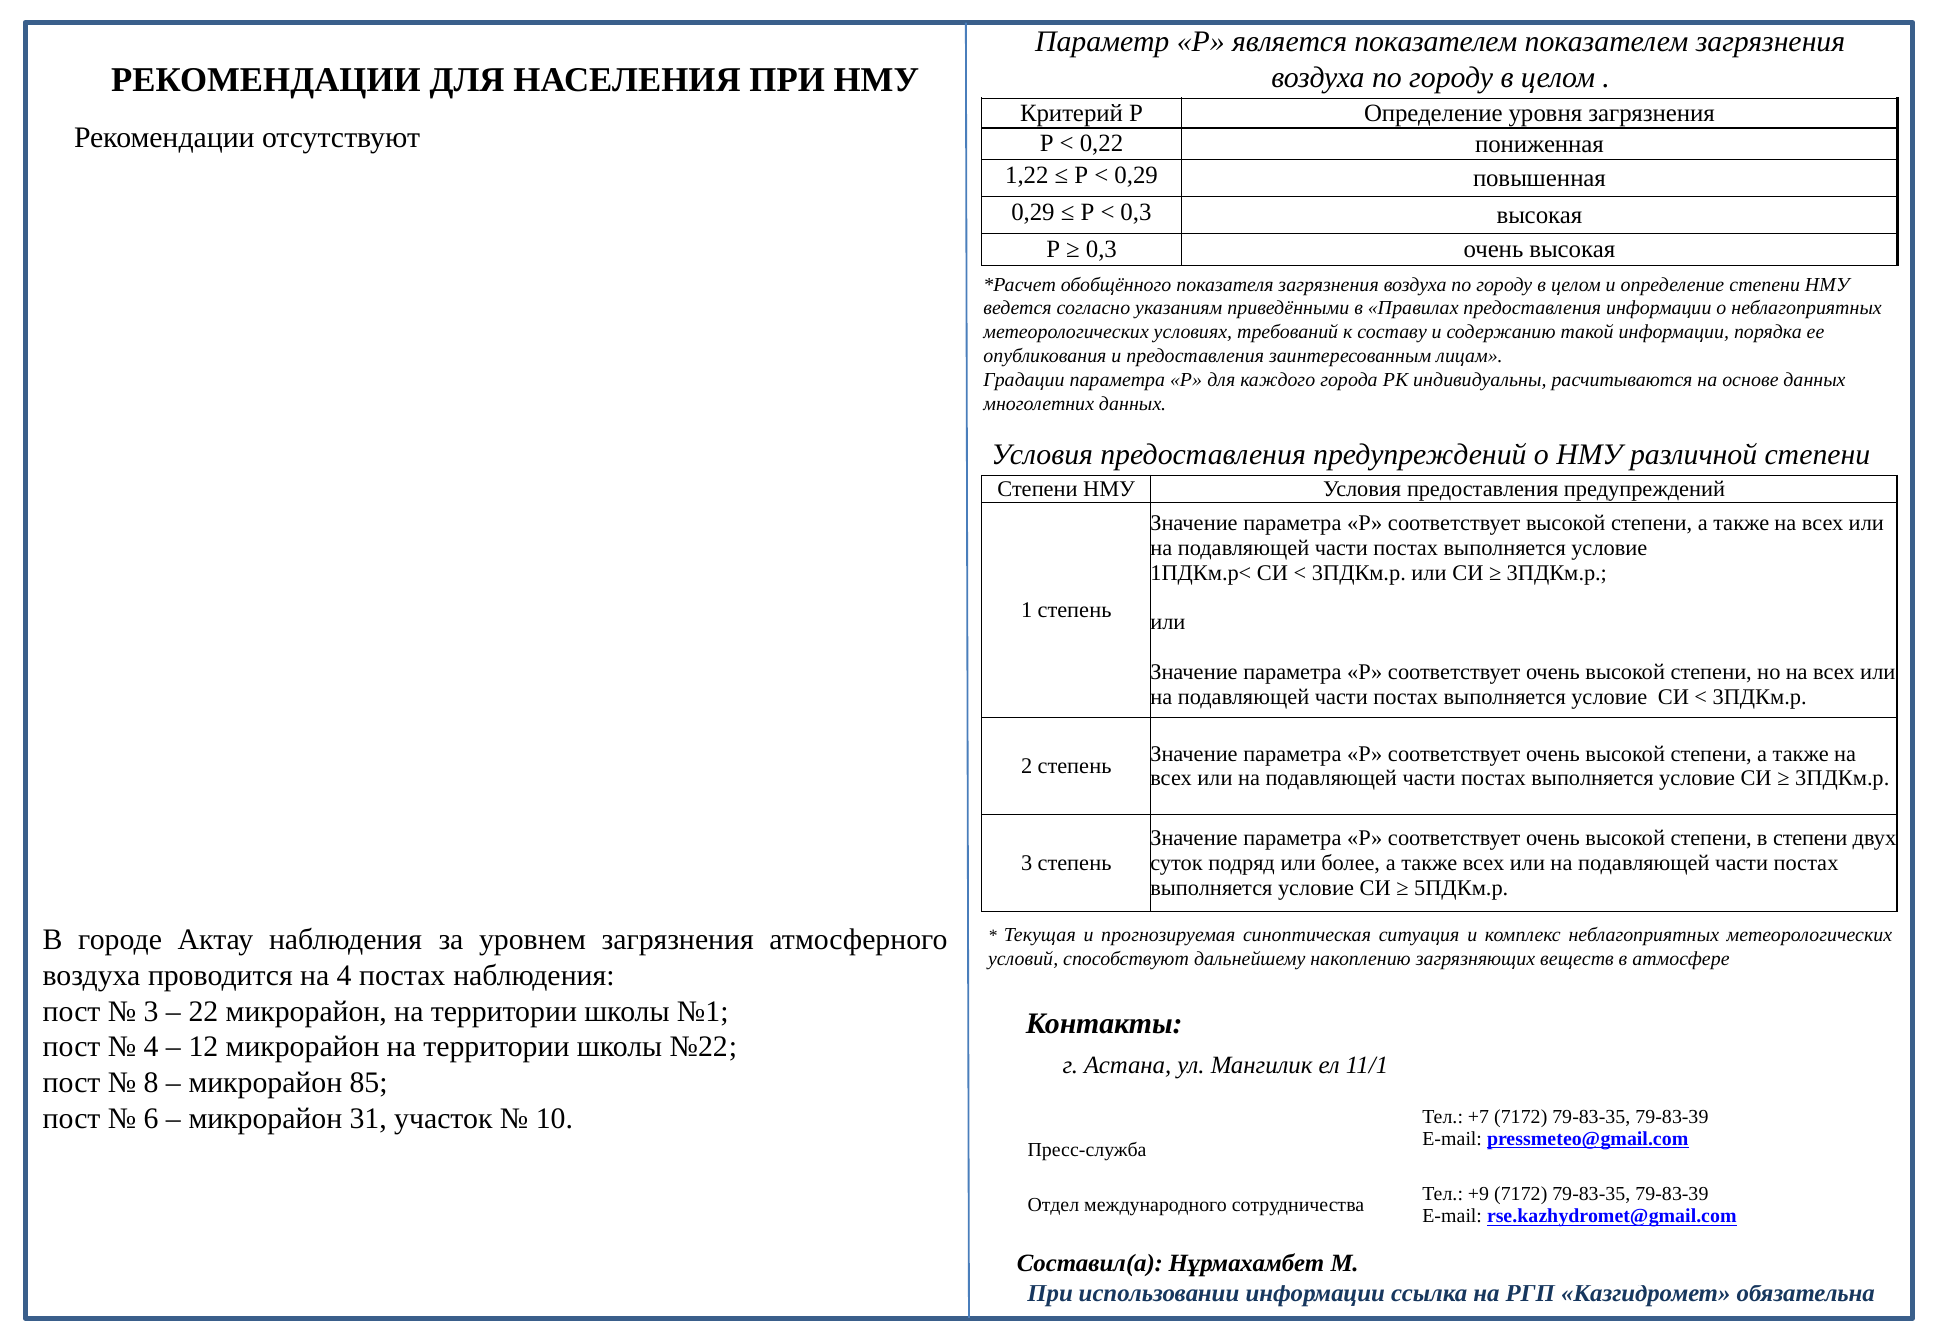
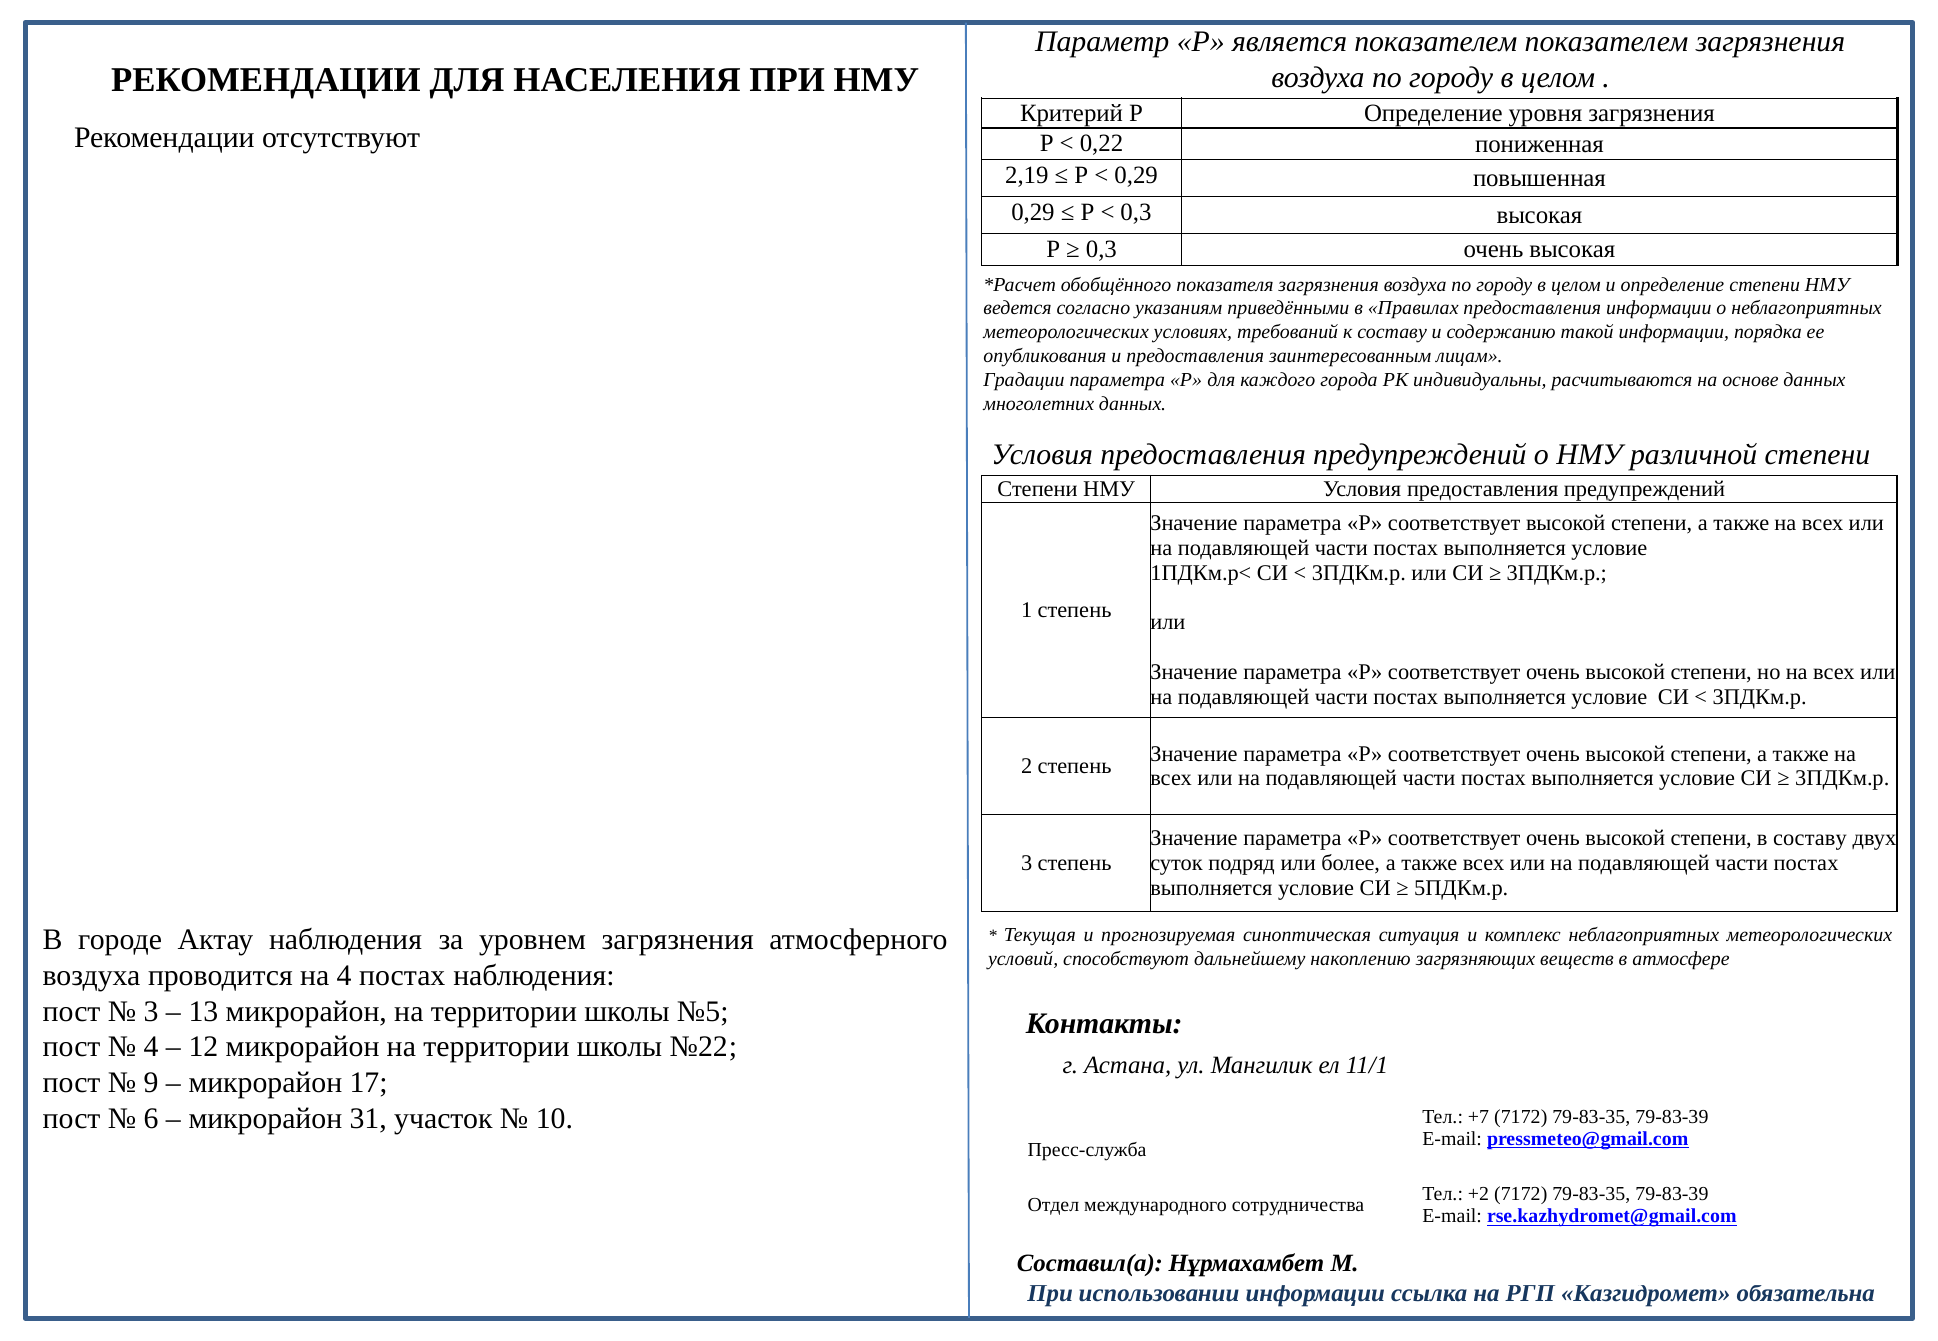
1,22: 1,22 -> 2,19
в степени: степени -> составу
22: 22 -> 13
№1: №1 -> №5
8: 8 -> 9
85: 85 -> 17
+9: +9 -> +2
